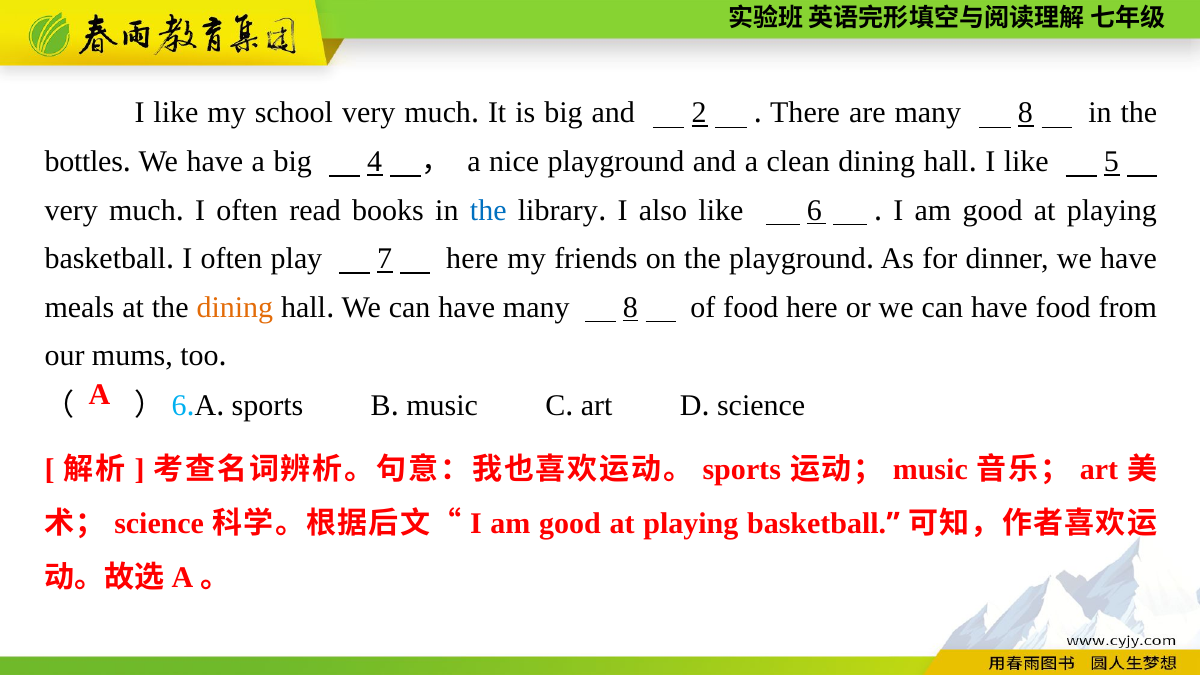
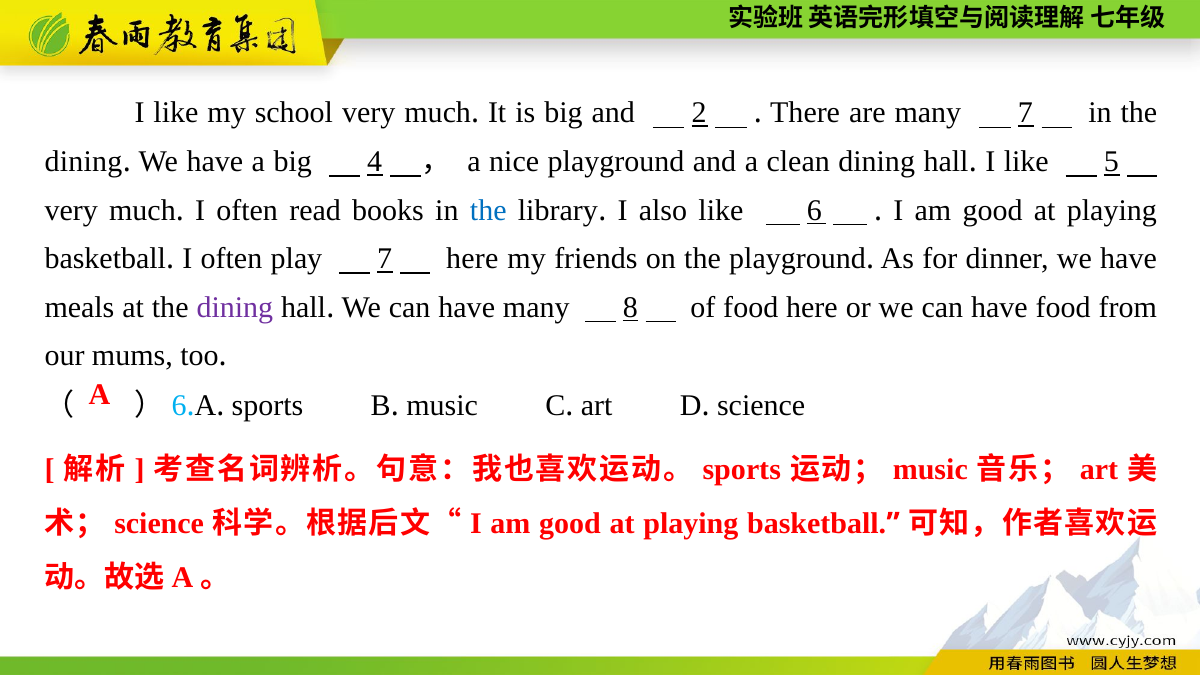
are many 8: 8 -> 7
bottles at (84, 162): bottles -> dining
dining at (235, 307) colour: orange -> purple
